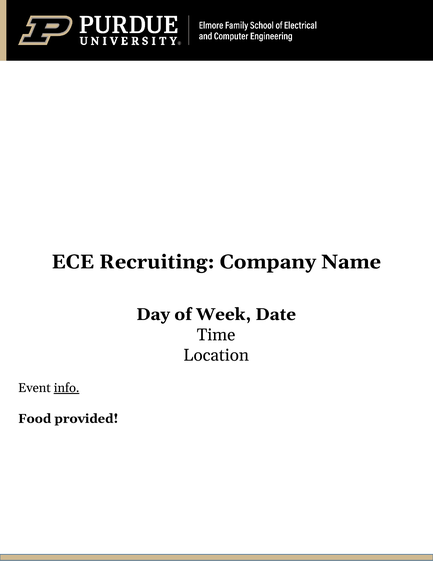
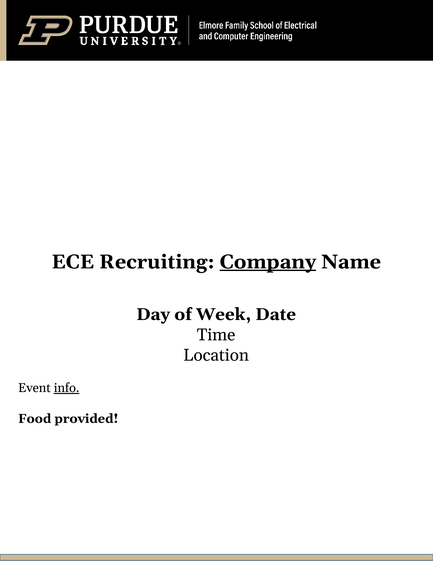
Company underline: none -> present
